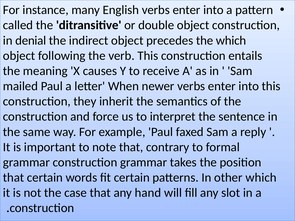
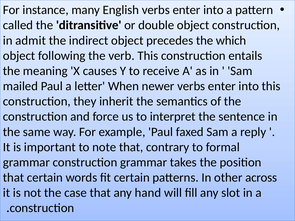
denial: denial -> admit
other which: which -> across
